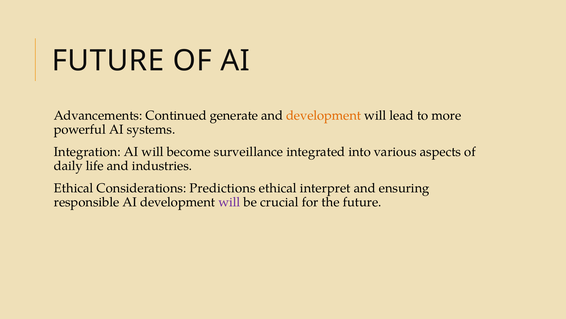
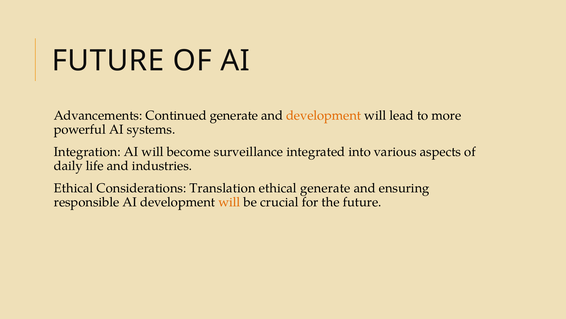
Predictions: Predictions -> Translation
ethical interpret: interpret -> generate
will at (229, 202) colour: purple -> orange
